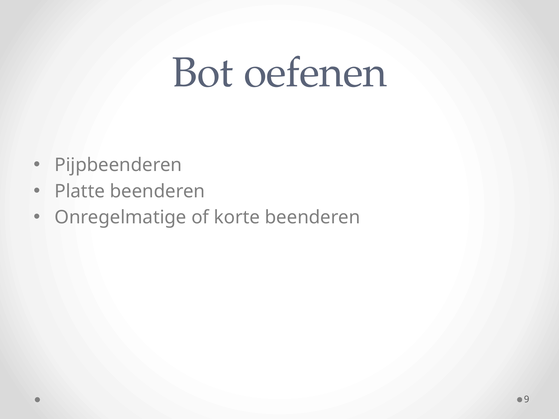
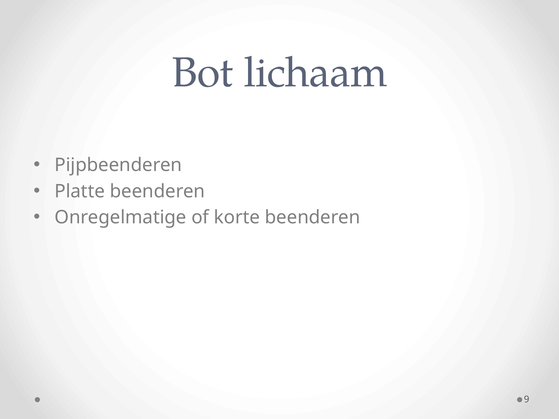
oefenen: oefenen -> lichaam
